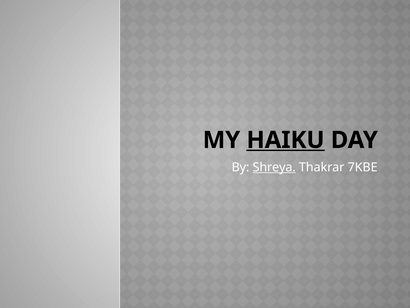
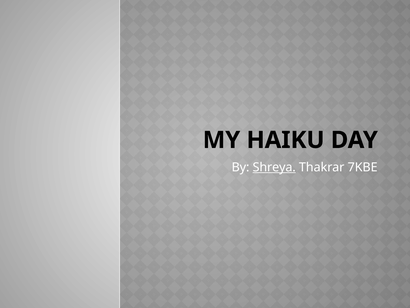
HAIKU underline: present -> none
